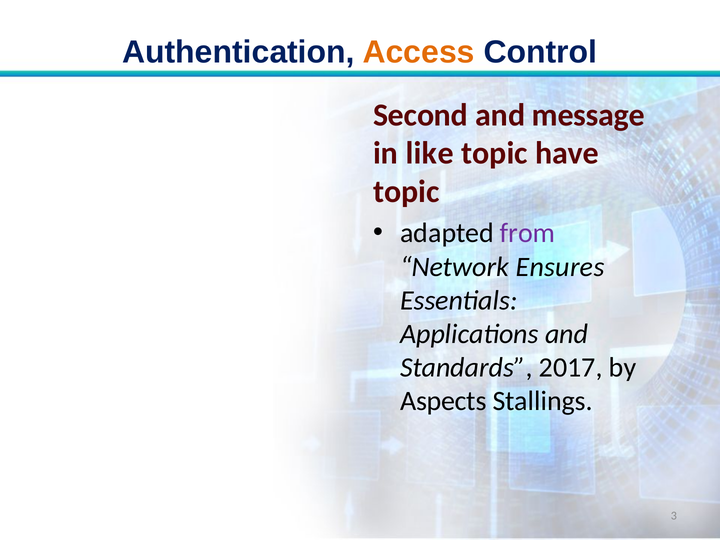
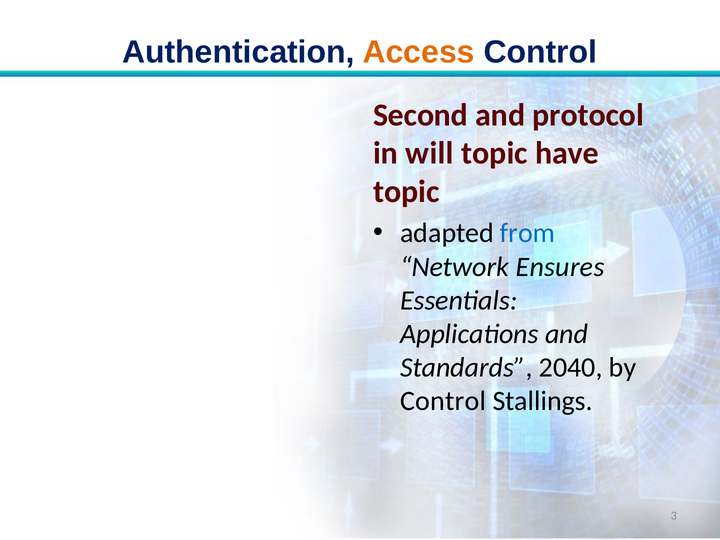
message: message -> protocol
like: like -> will
from colour: purple -> blue
2017: 2017 -> 2040
Aspects at (443, 401): Aspects -> Control
